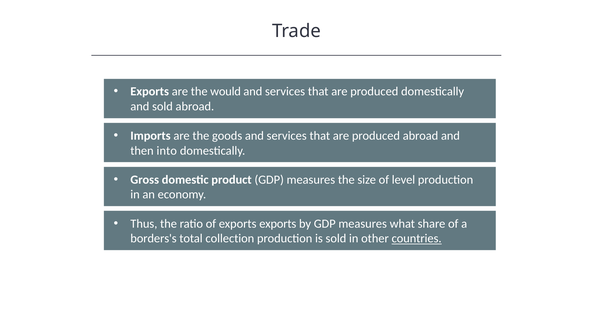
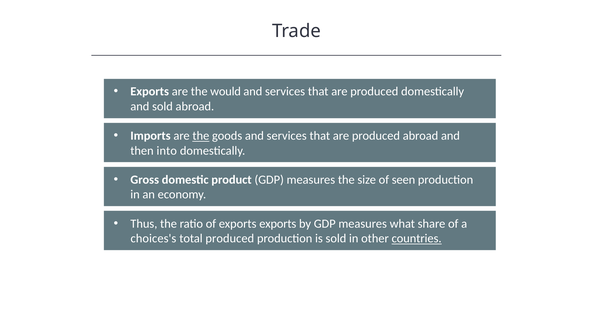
the at (201, 136) underline: none -> present
level: level -> seen
borders's: borders's -> choices's
total collection: collection -> produced
